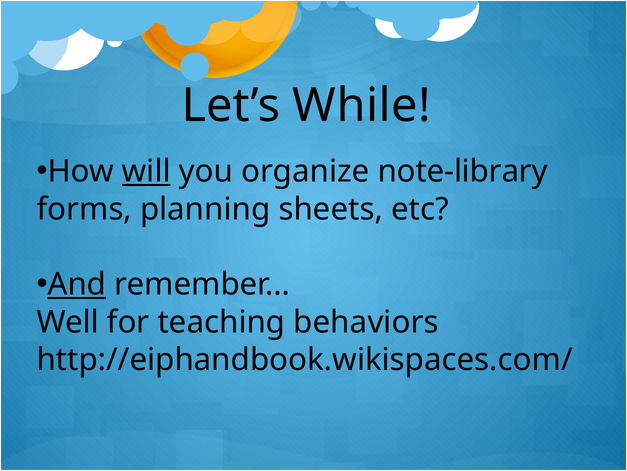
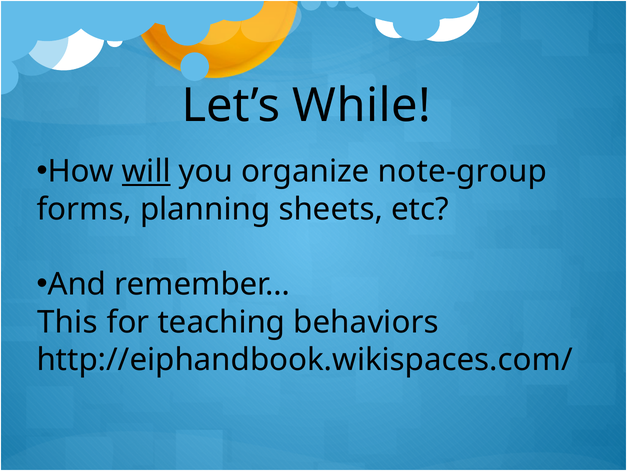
note-library: note-library -> note-group
And underline: present -> none
Well: Well -> This
